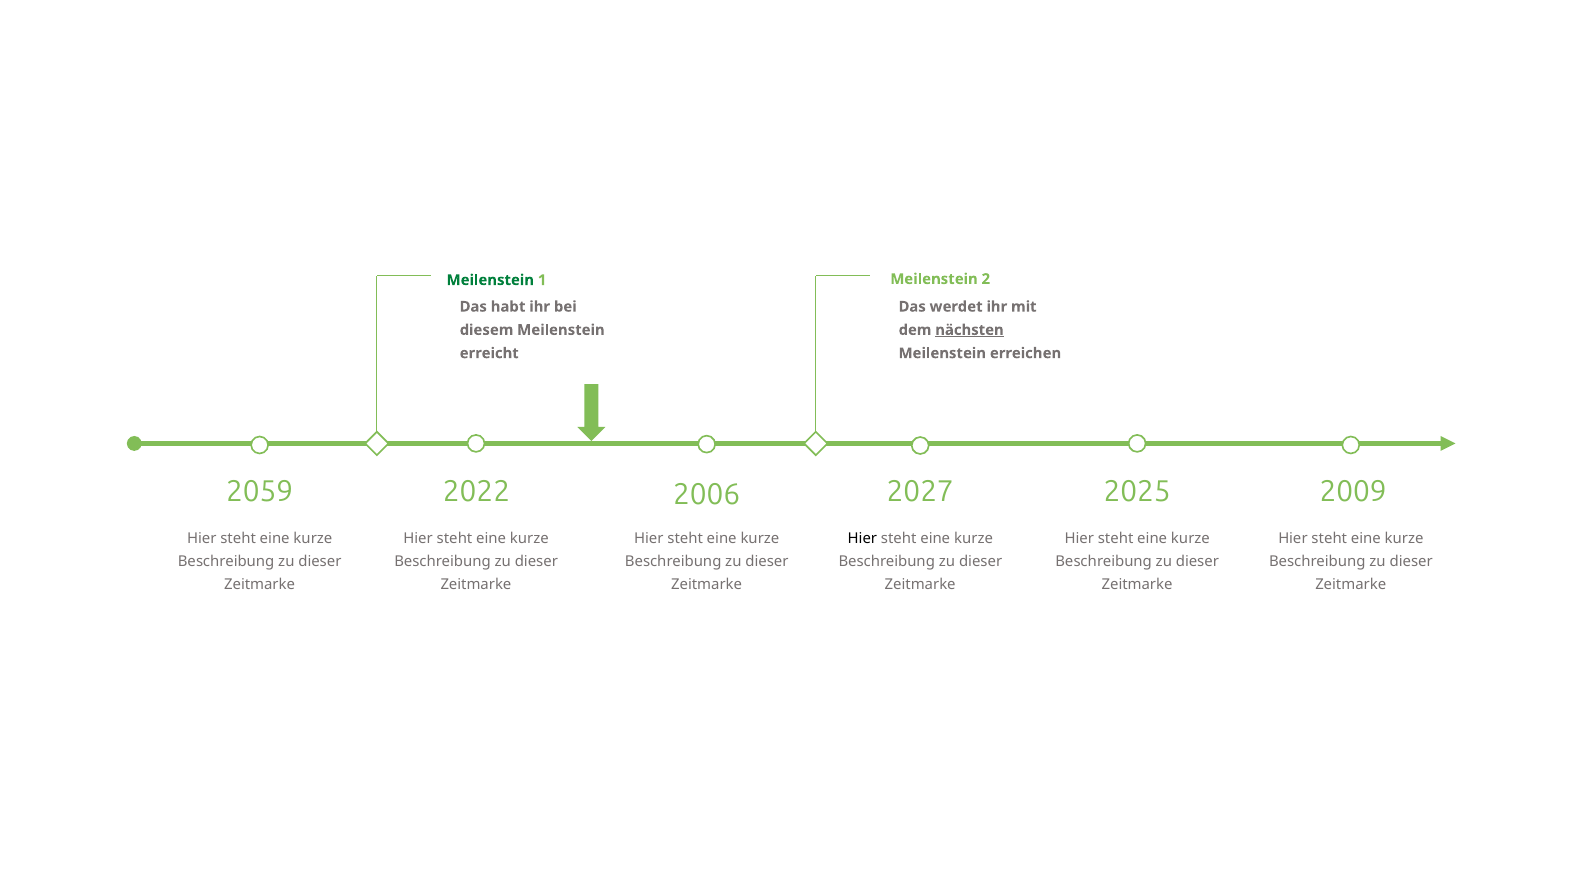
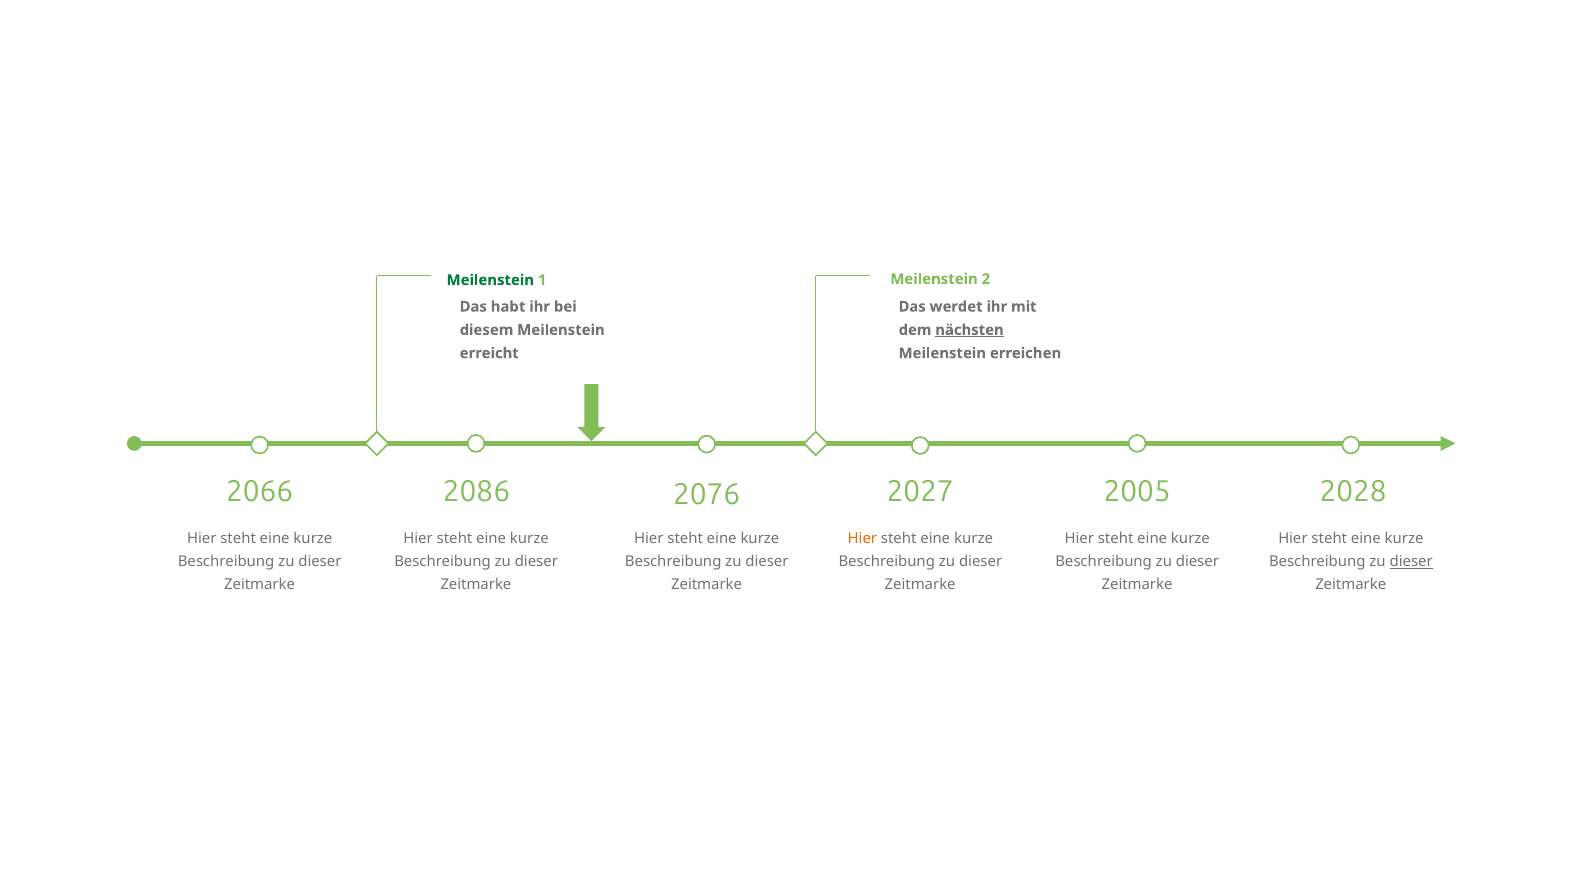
2059: 2059 -> 2066
2022: 2022 -> 2086
2025: 2025 -> 2005
2009: 2009 -> 2028
2006: 2006 -> 2076
Hier at (862, 539) colour: black -> orange
dieser at (1411, 562) underline: none -> present
